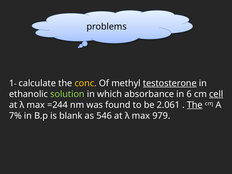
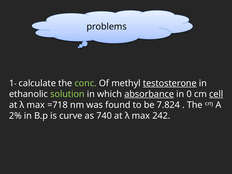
conc colour: yellow -> light green
absorbance underline: none -> present
6: 6 -> 0
=244: =244 -> =718
2.061: 2.061 -> 7.824
The at (195, 105) underline: present -> none
7%: 7% -> 2%
blank: blank -> curve
546: 546 -> 740
979: 979 -> 242
